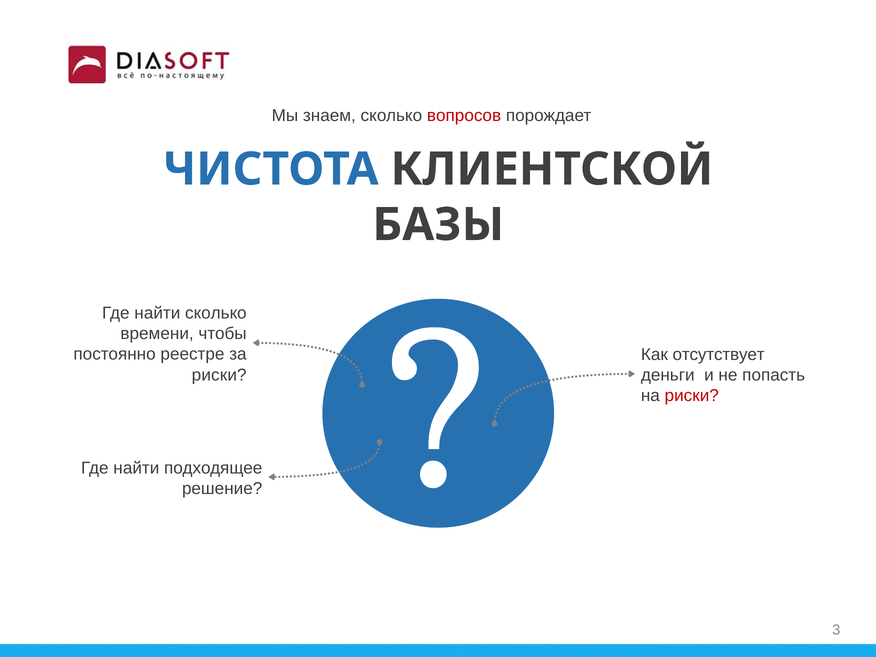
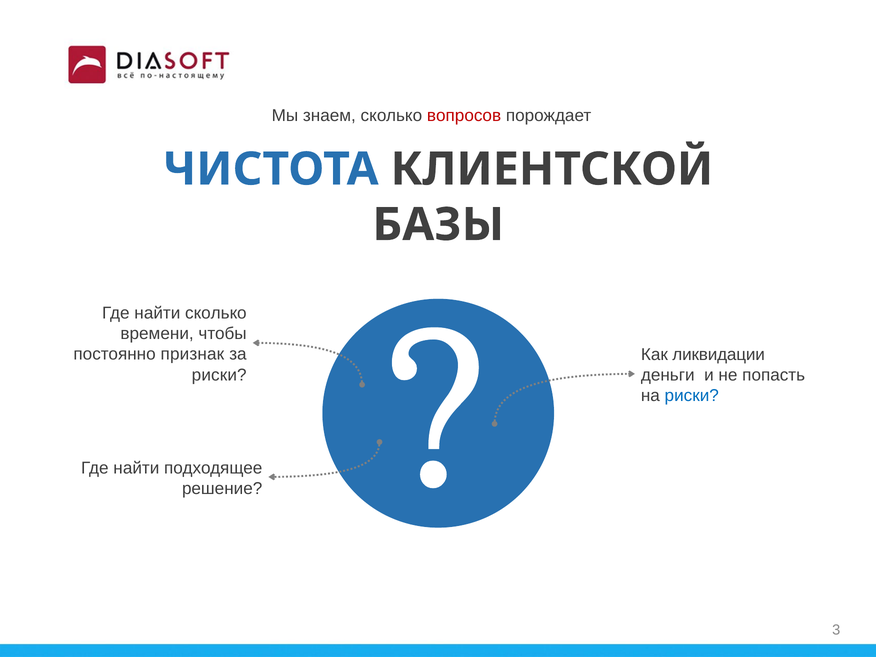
реестре: реестре -> признак
отсутствует: отсутствует -> ликвидации
риски at (692, 396) colour: red -> blue
